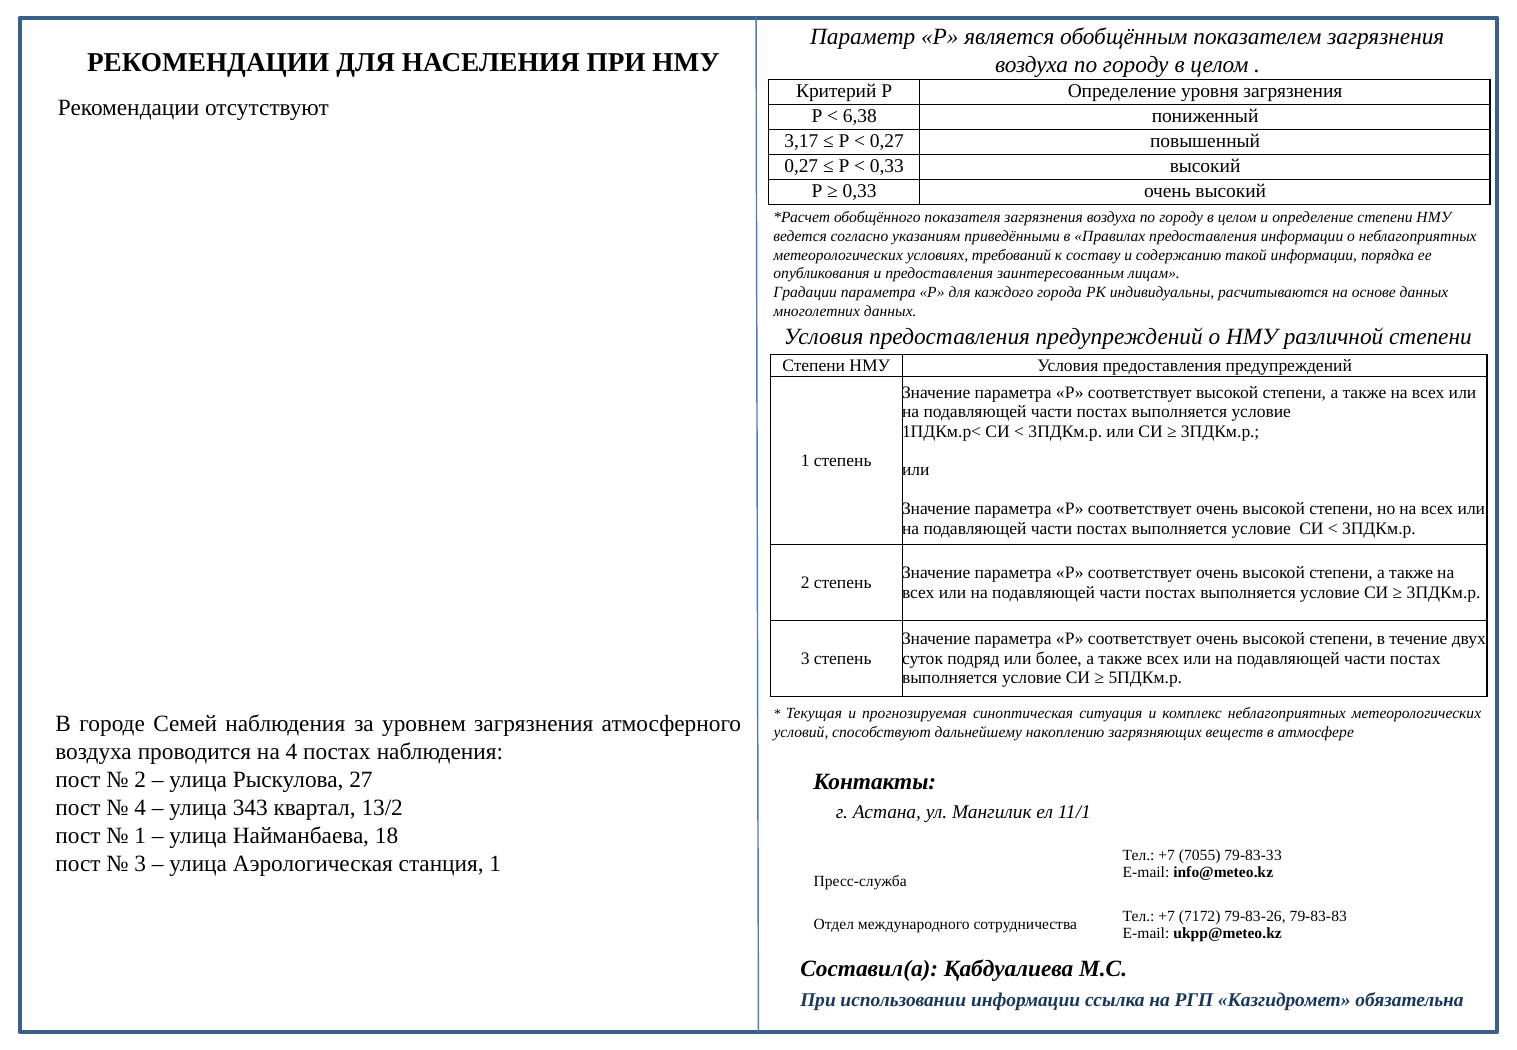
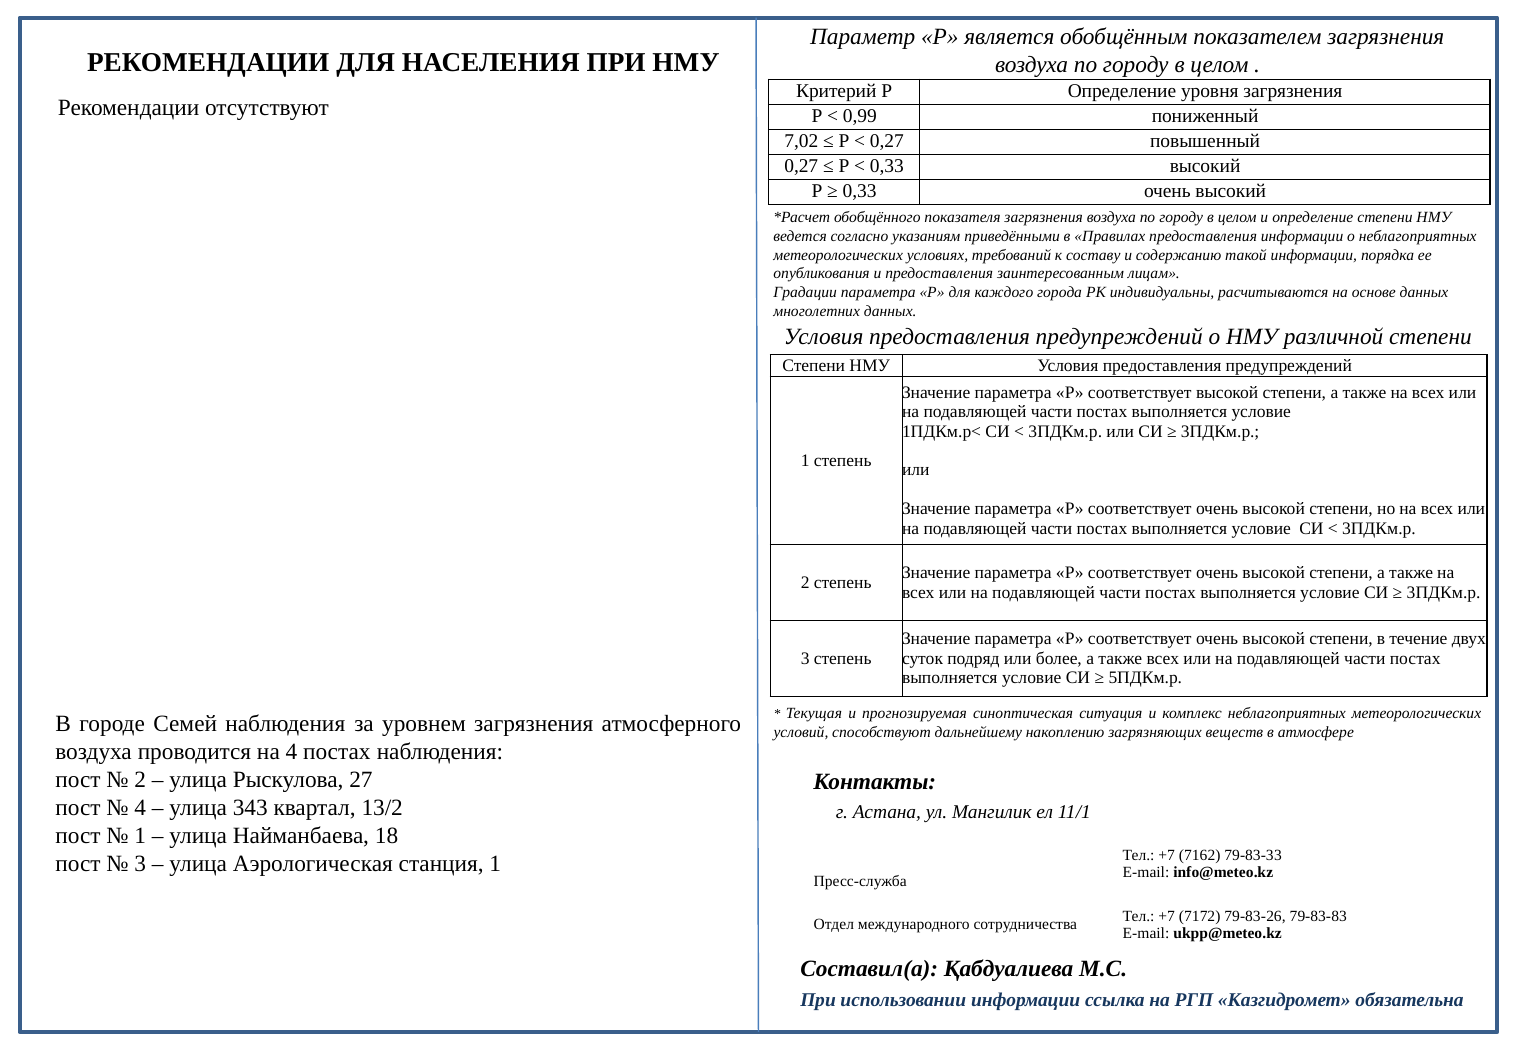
6,38: 6,38 -> 0,99
3,17: 3,17 -> 7,02
7055: 7055 -> 7162
